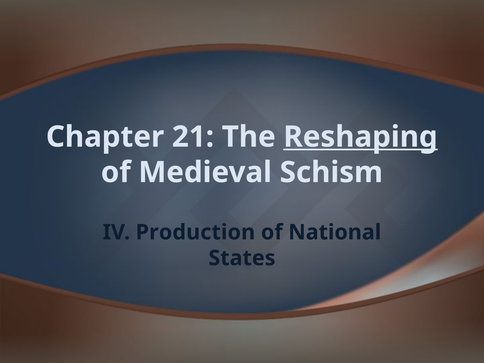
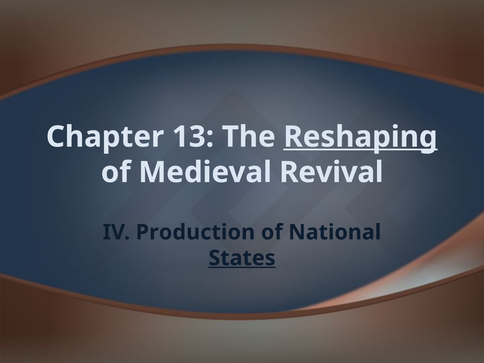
21: 21 -> 13
Schism: Schism -> Revival
States underline: none -> present
